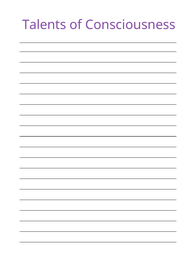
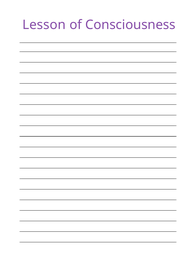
Talents: Talents -> Lesson
